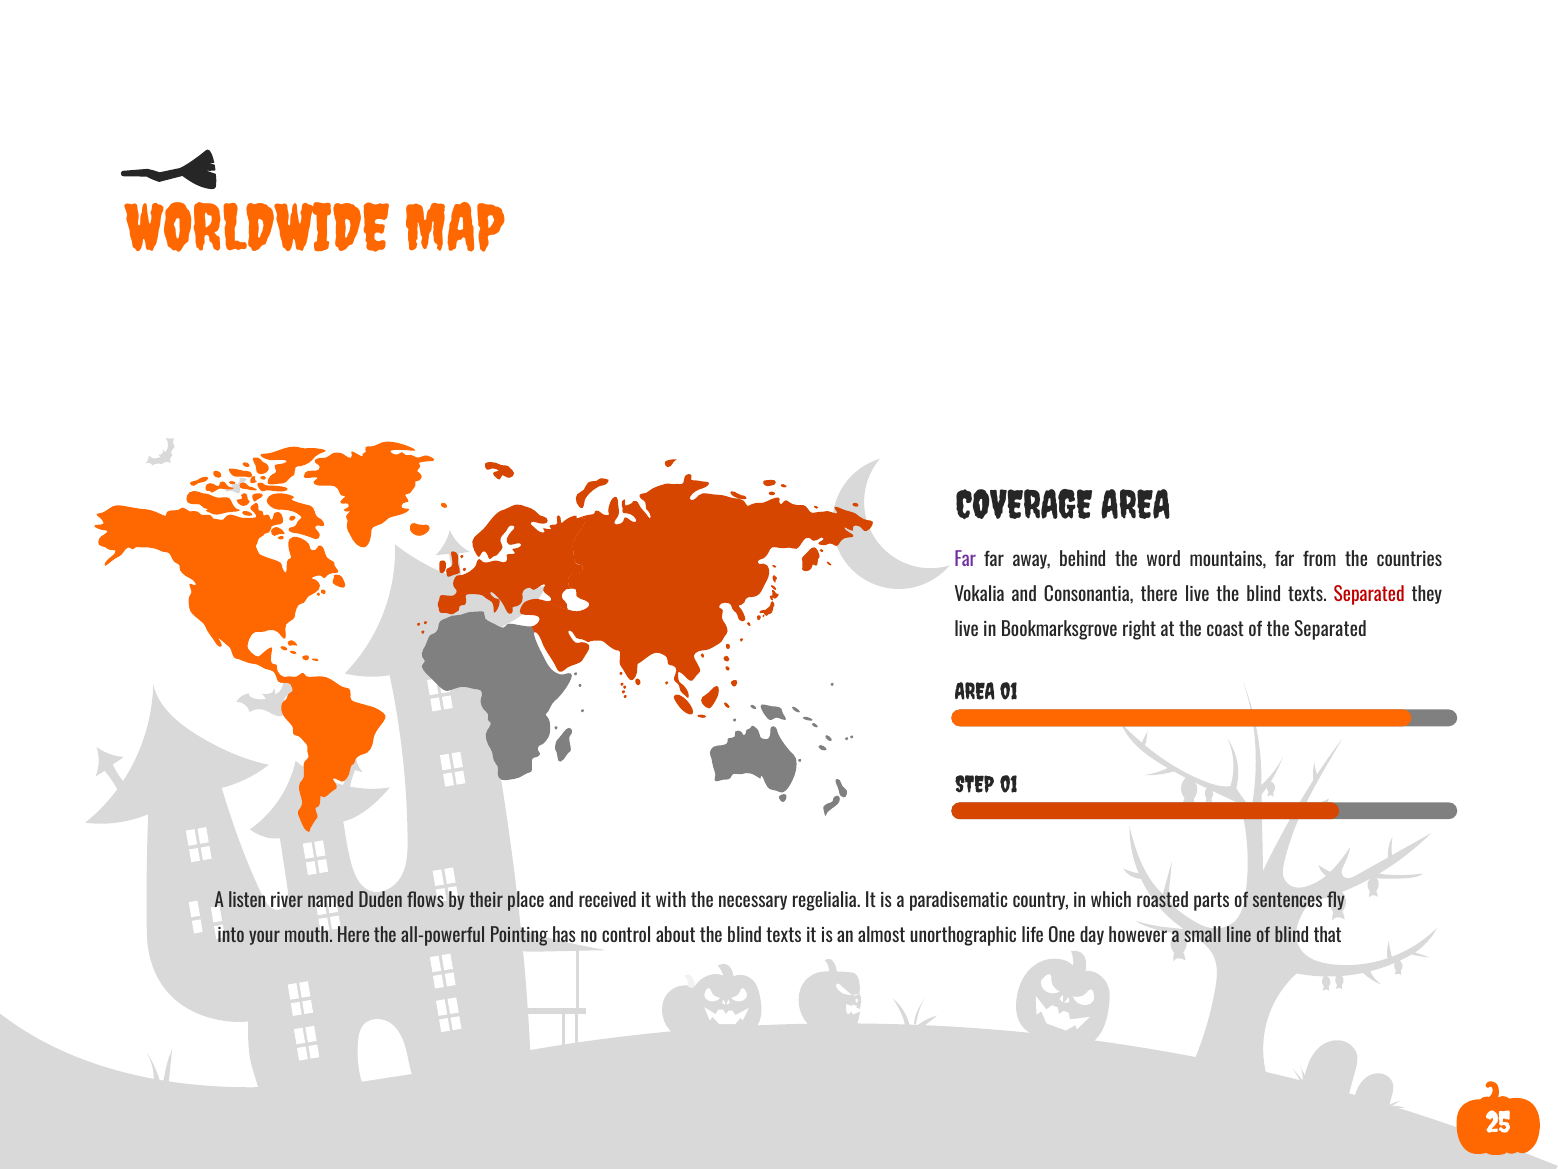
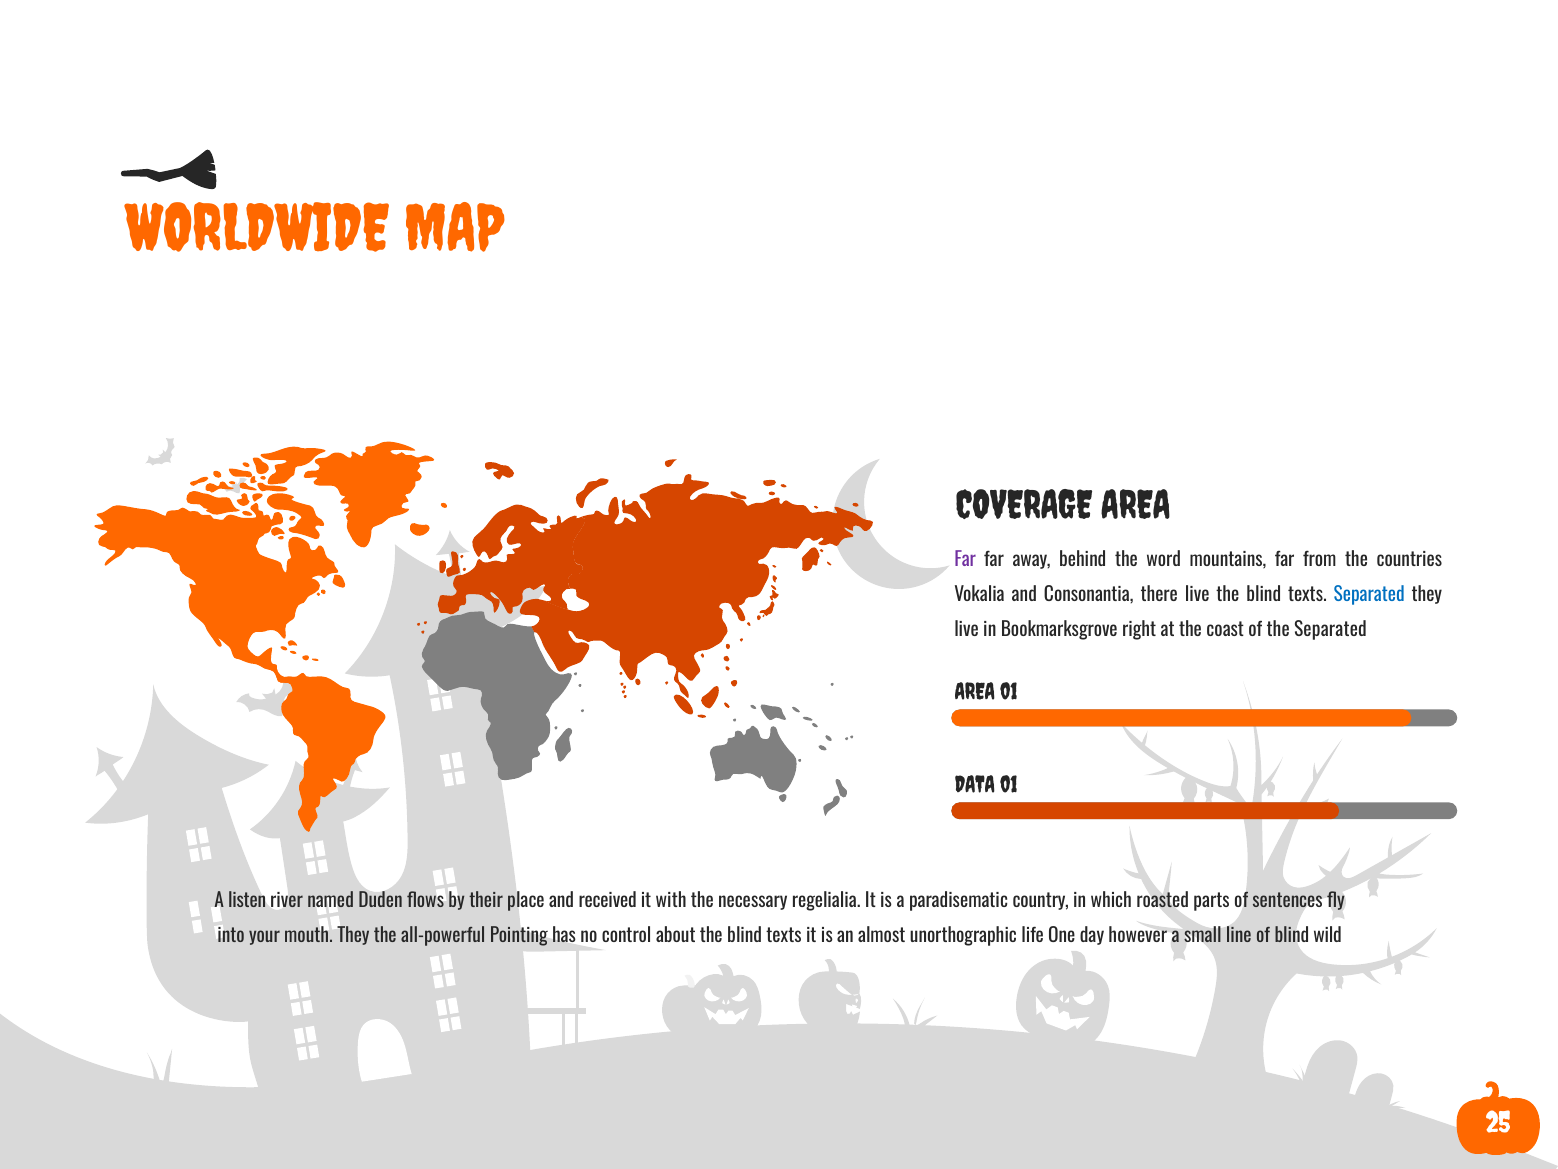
Separated at (1369, 594) colour: red -> blue
STEP: STEP -> DATA
mouth Here: Here -> They
that: that -> wild
